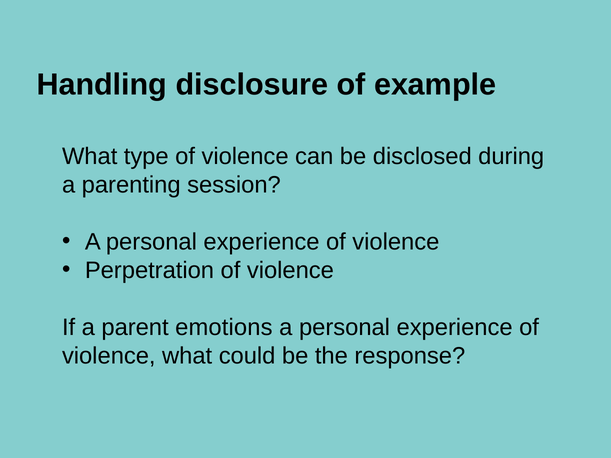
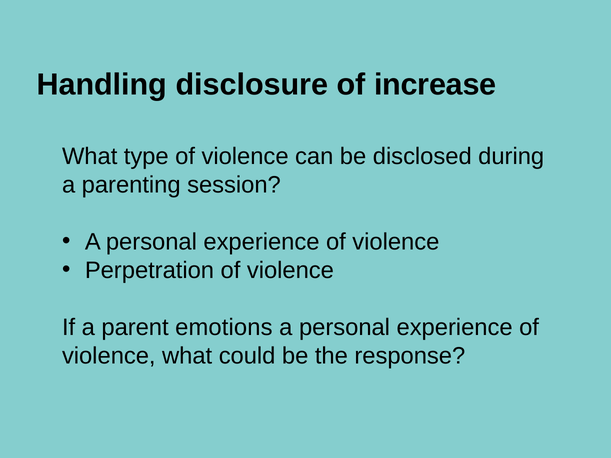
example: example -> increase
